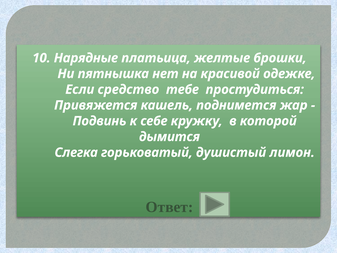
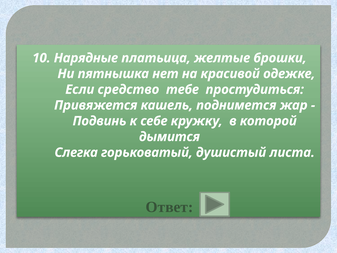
лимон: лимон -> листа
